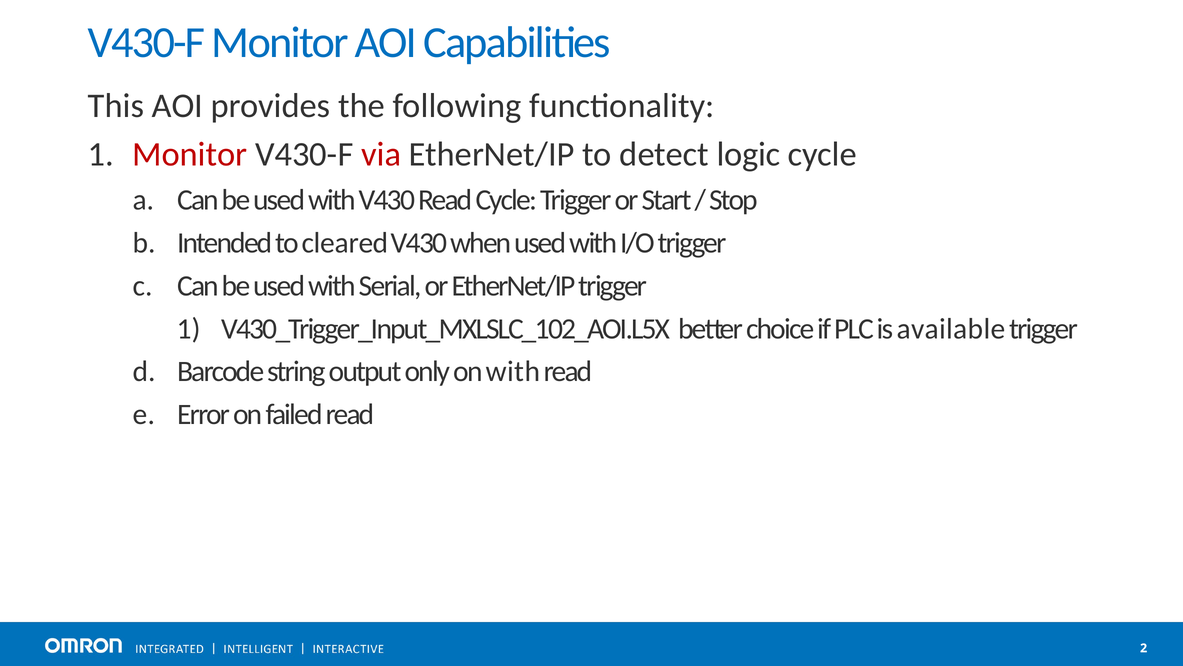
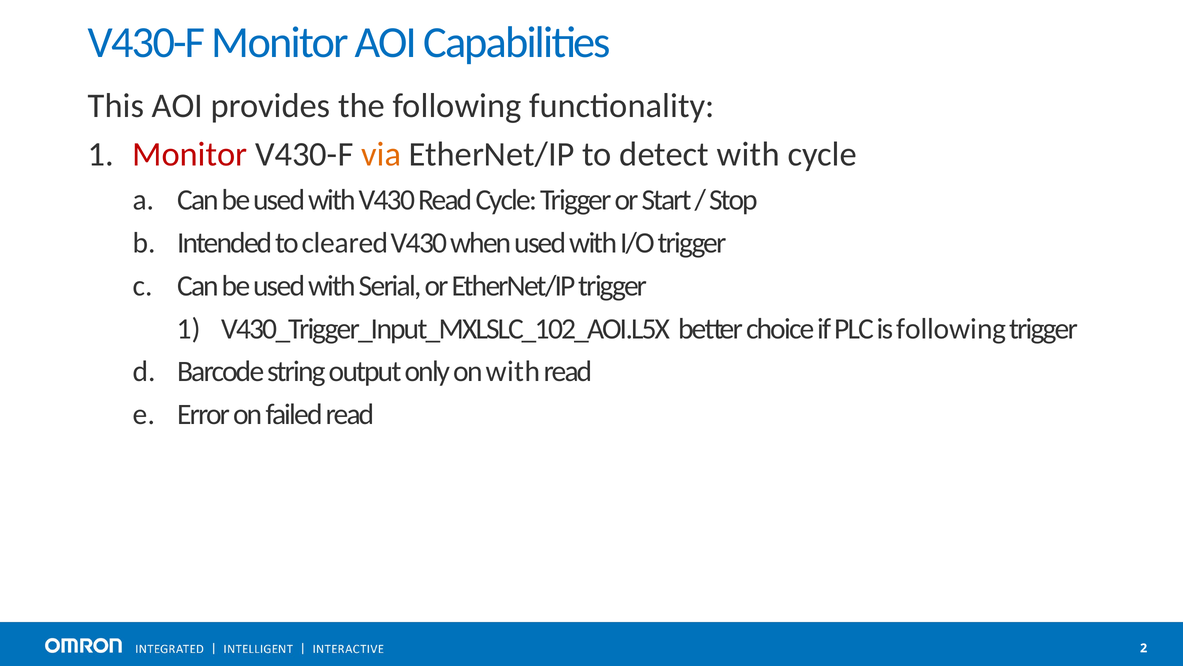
via colour: red -> orange
detect logic: logic -> with
is available: available -> following
